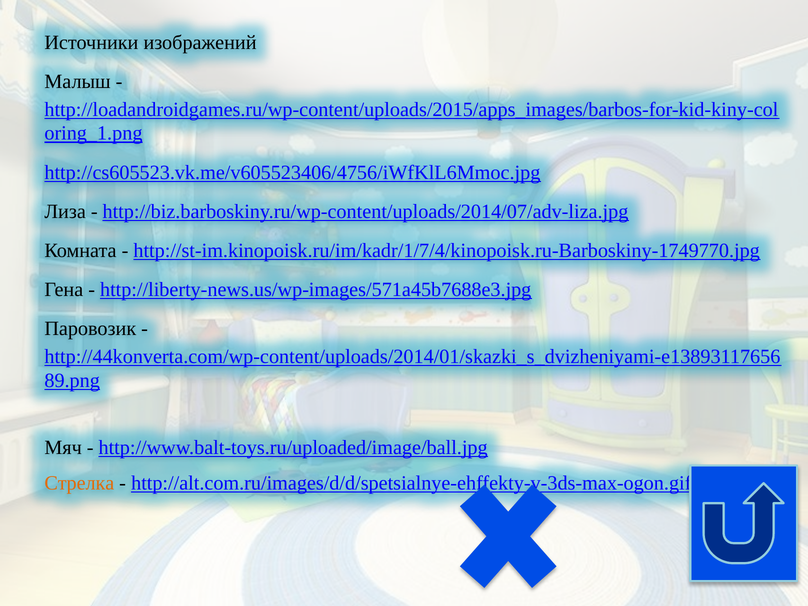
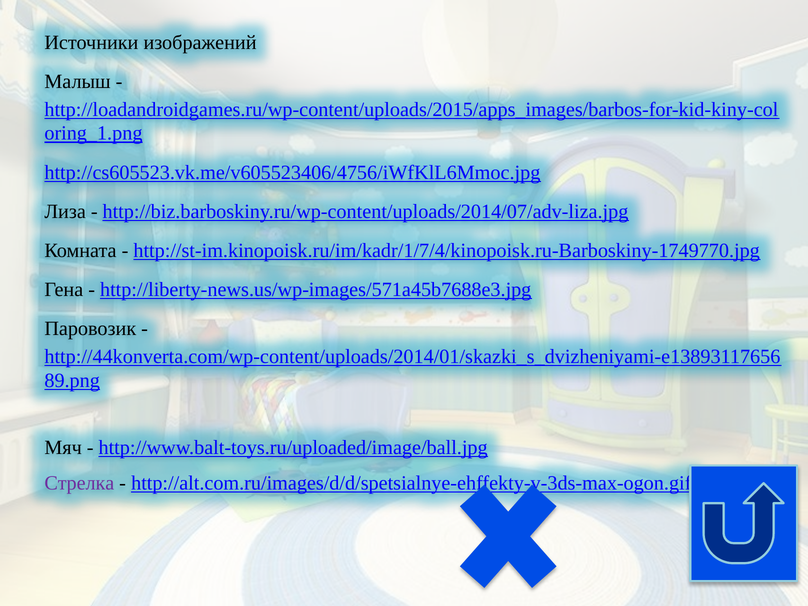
Стрелка colour: orange -> purple
